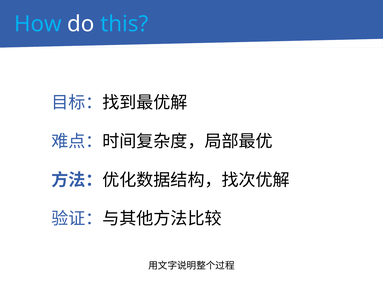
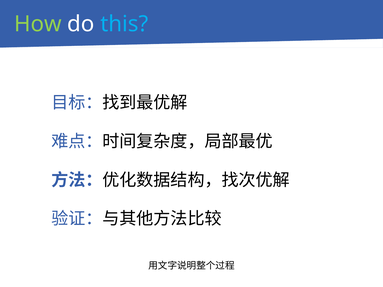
How colour: light blue -> light green
